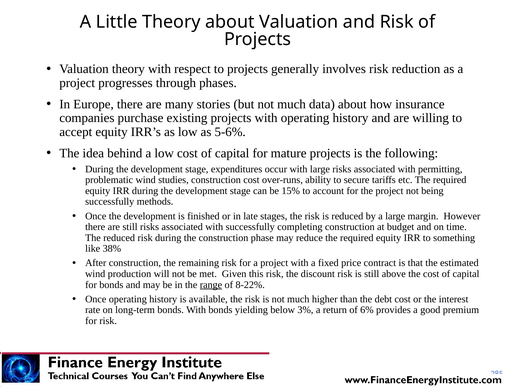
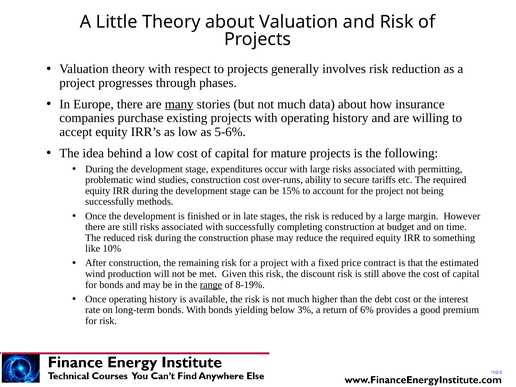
many underline: none -> present
38%: 38% -> 10%
8-22%: 8-22% -> 8-19%
